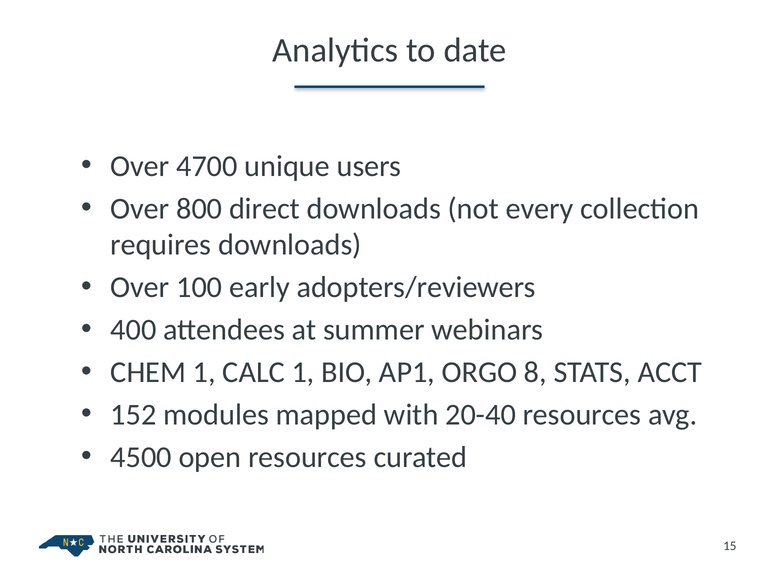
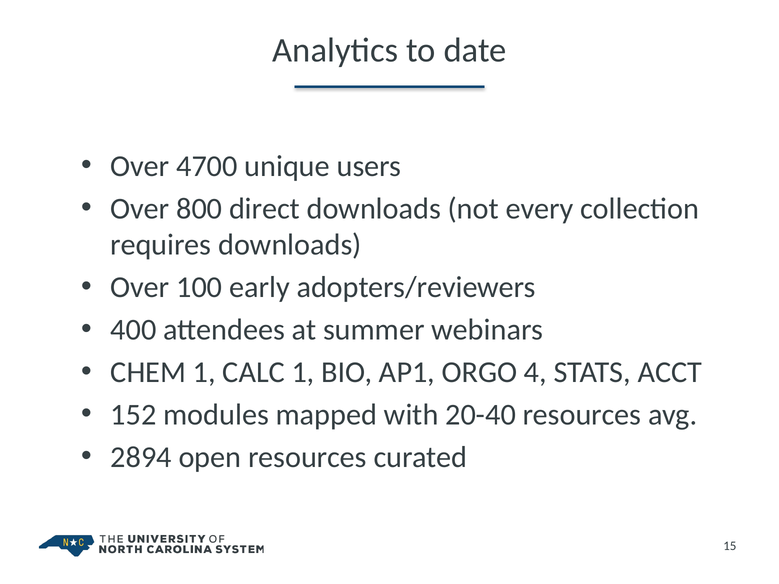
8: 8 -> 4
4500: 4500 -> 2894
